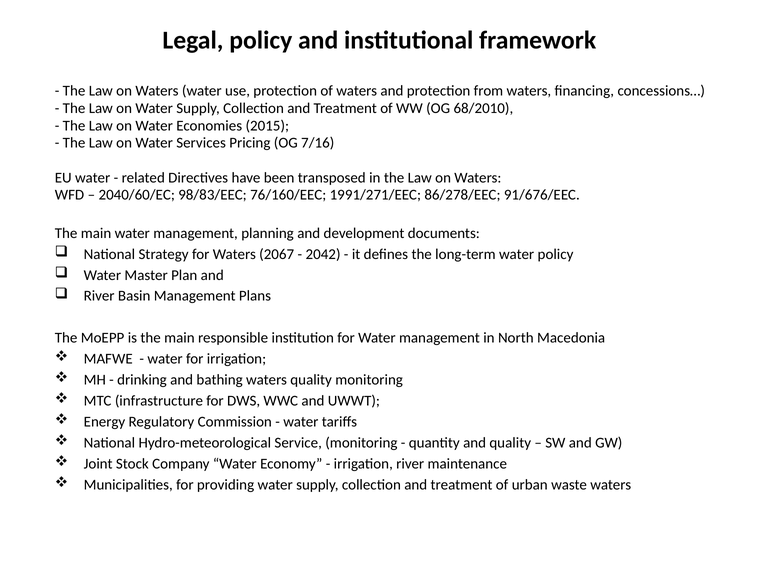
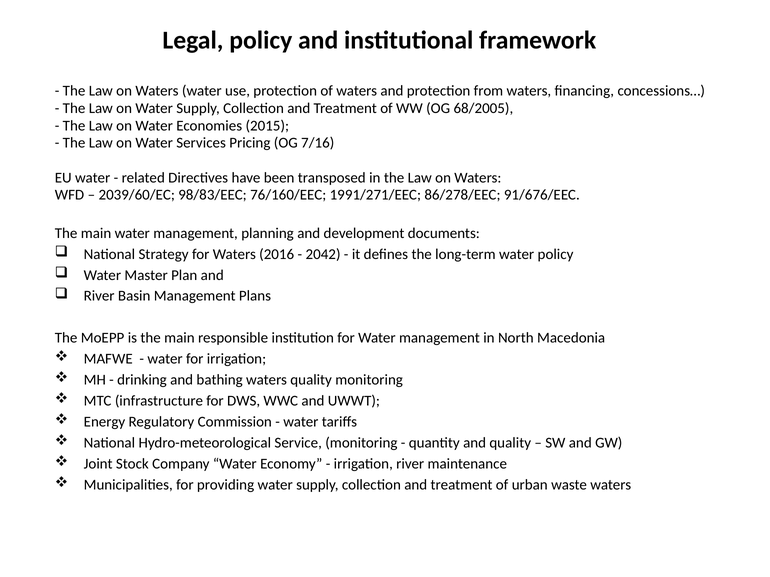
68/2010: 68/2010 -> 68/2005
2040/60/EC: 2040/60/EC -> 2039/60/EC
2067: 2067 -> 2016
